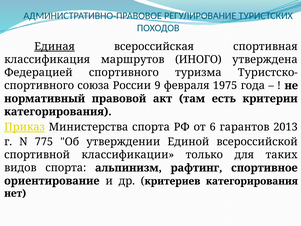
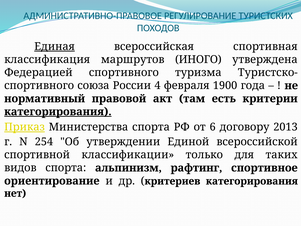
9: 9 -> 4
1975: 1975 -> 1900
категорирования at (58, 112) underline: none -> present
гарантов: гарантов -> договору
775: 775 -> 254
